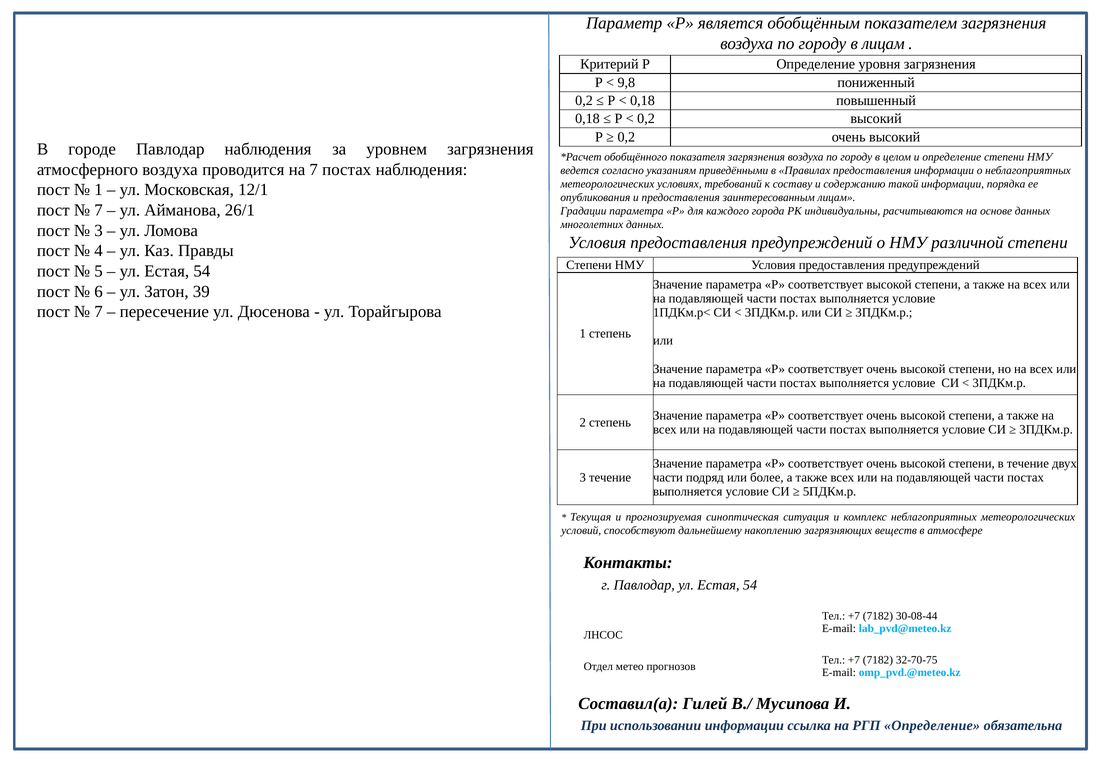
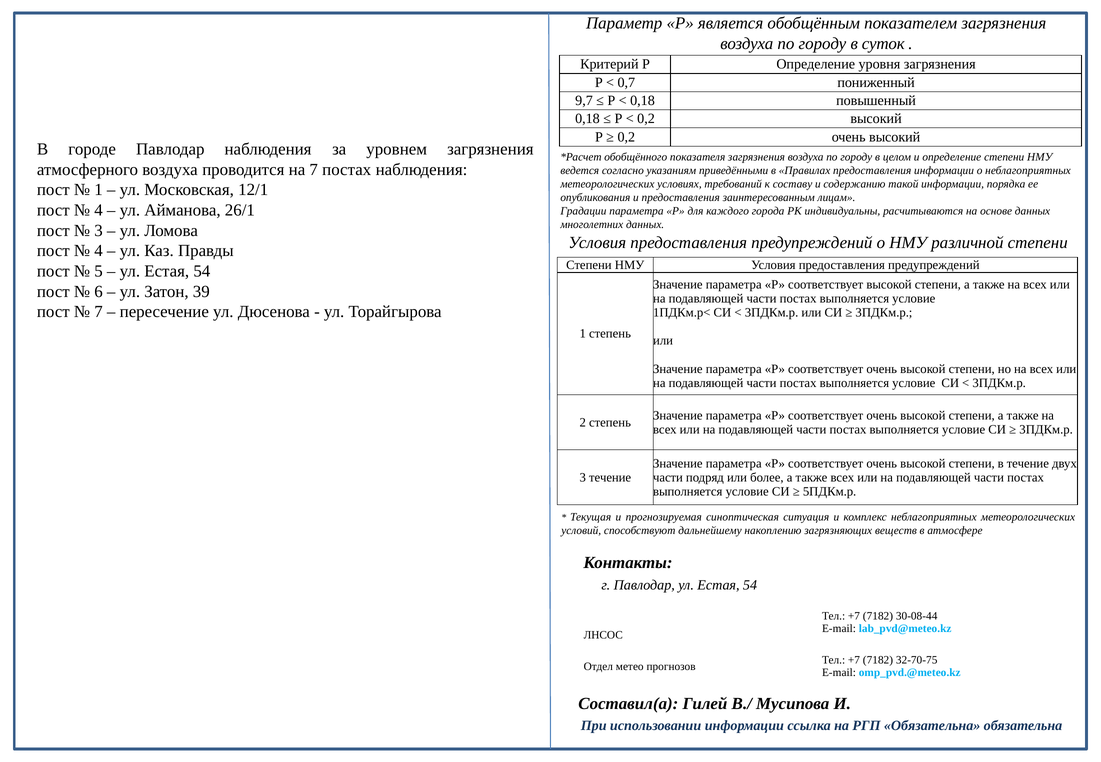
в лицам: лицам -> суток
9,8: 9,8 -> 0,7
0,2 at (584, 101): 0,2 -> 9,7
7 at (99, 210): 7 -> 4
РГП Определение: Определение -> Обязательна
